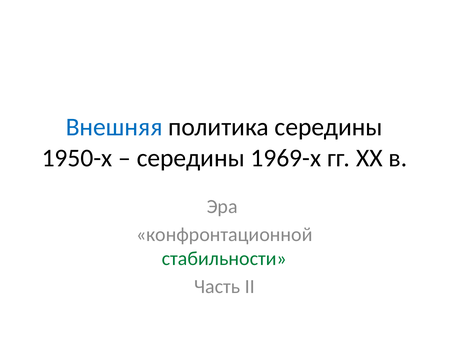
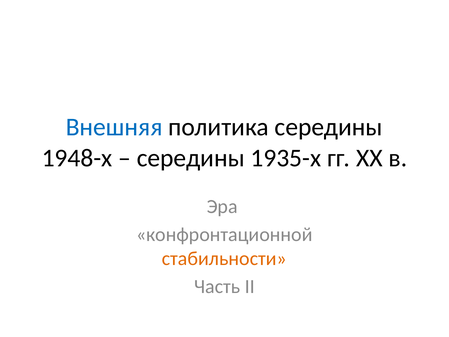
1950-х: 1950-х -> 1948-х
1969-х: 1969-х -> 1935-х
стабильности colour: green -> orange
